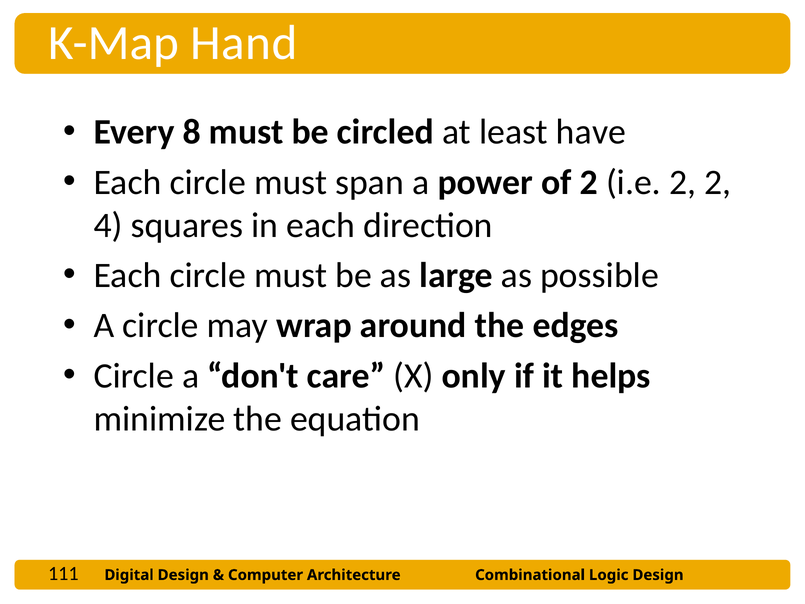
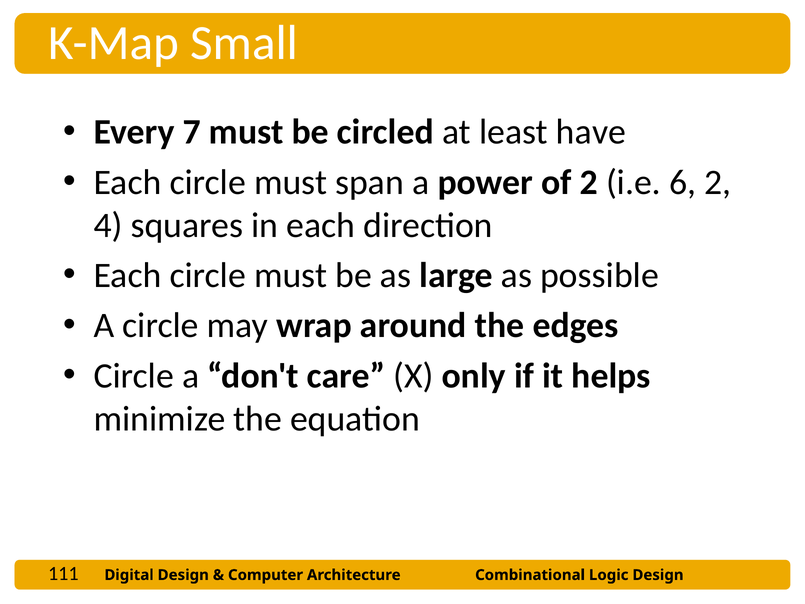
Hand: Hand -> Small
8: 8 -> 7
i.e 2: 2 -> 6
